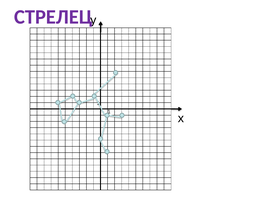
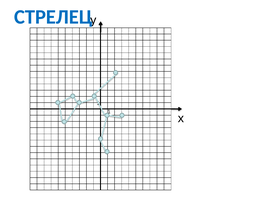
СТРЕЛЕЦ colour: purple -> blue
